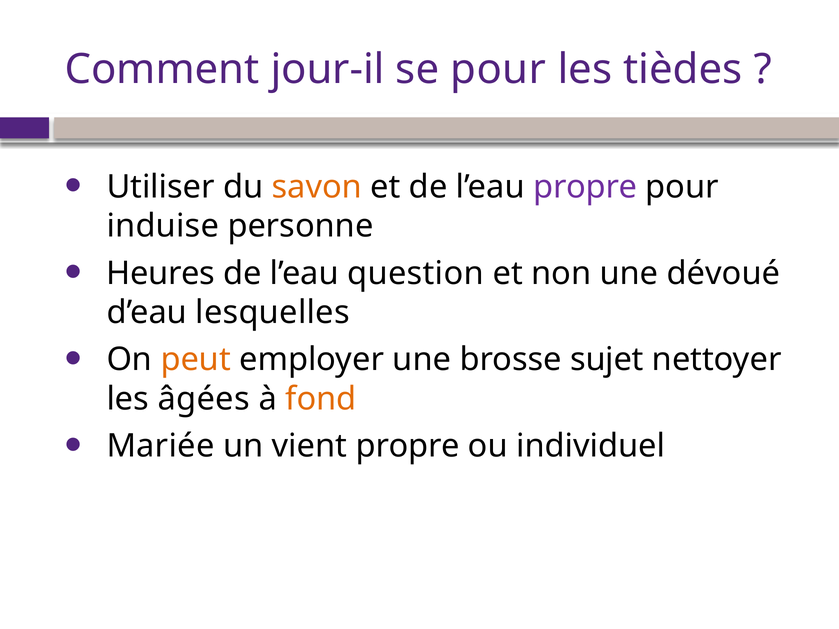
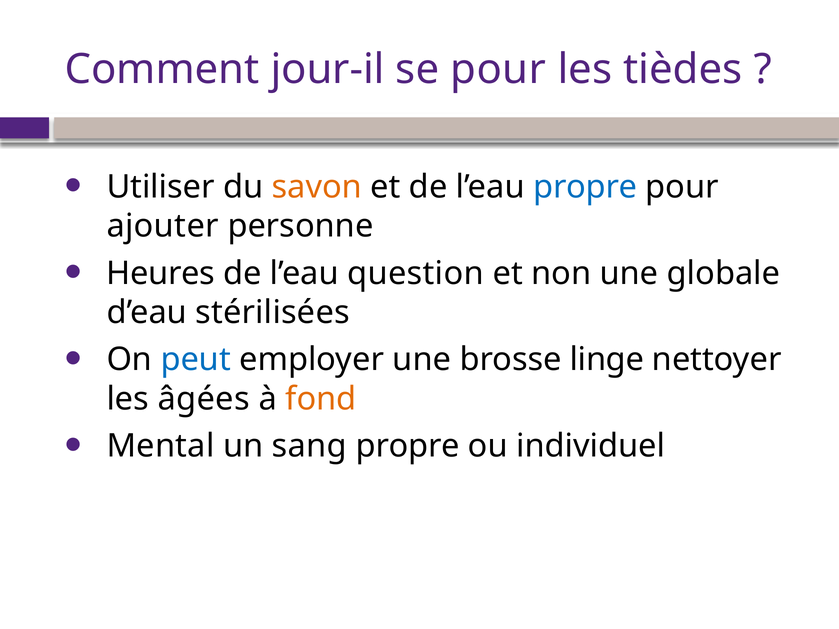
propre at (585, 187) colour: purple -> blue
induise: induise -> ajouter
dévoué: dévoué -> globale
lesquelles: lesquelles -> stérilisées
peut colour: orange -> blue
sujet: sujet -> linge
Mariée: Mariée -> Mental
vient: vient -> sang
